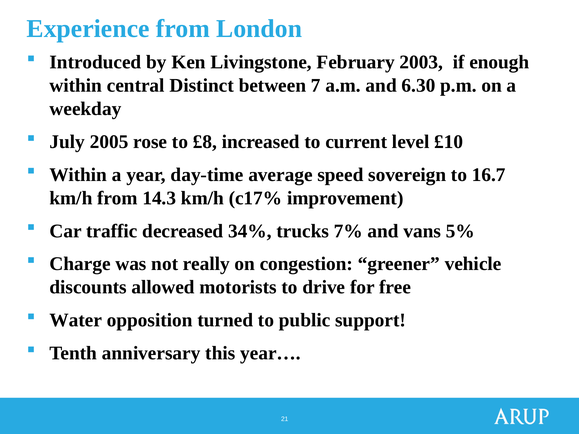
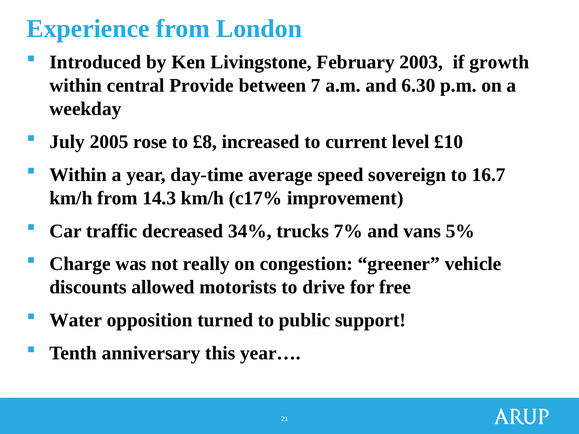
enough: enough -> growth
Distinct: Distinct -> Provide
